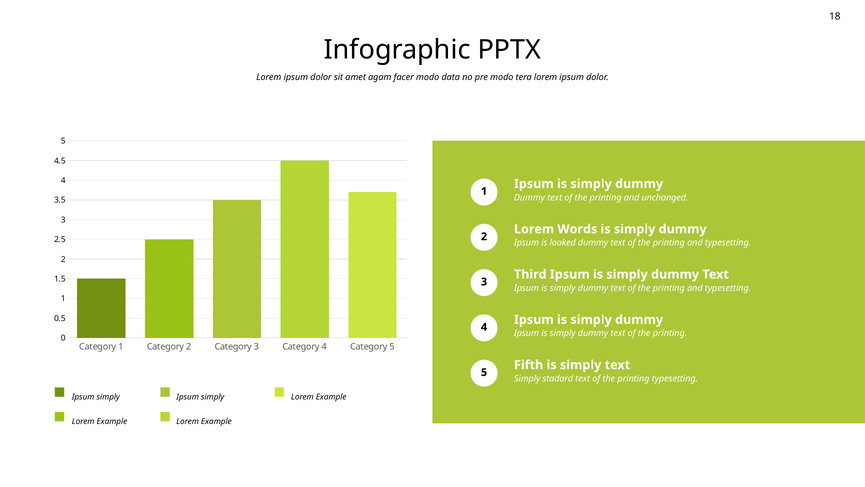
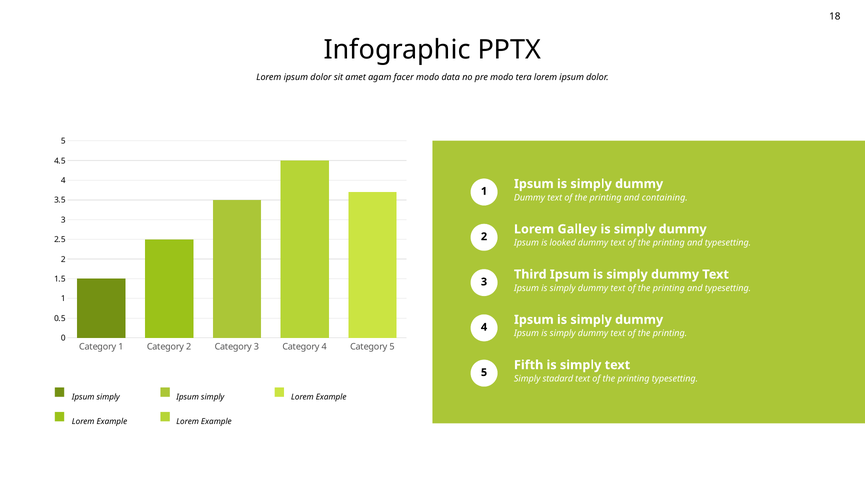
unchanged: unchanged -> containing
Words: Words -> Galley
